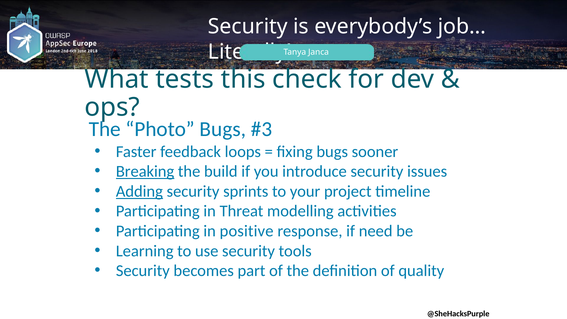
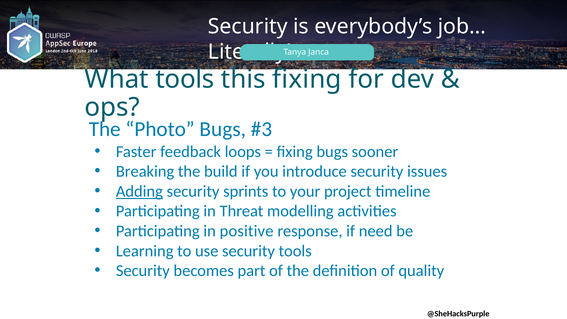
What tests: tests -> tools
this check: check -> fixing
Breaking underline: present -> none
